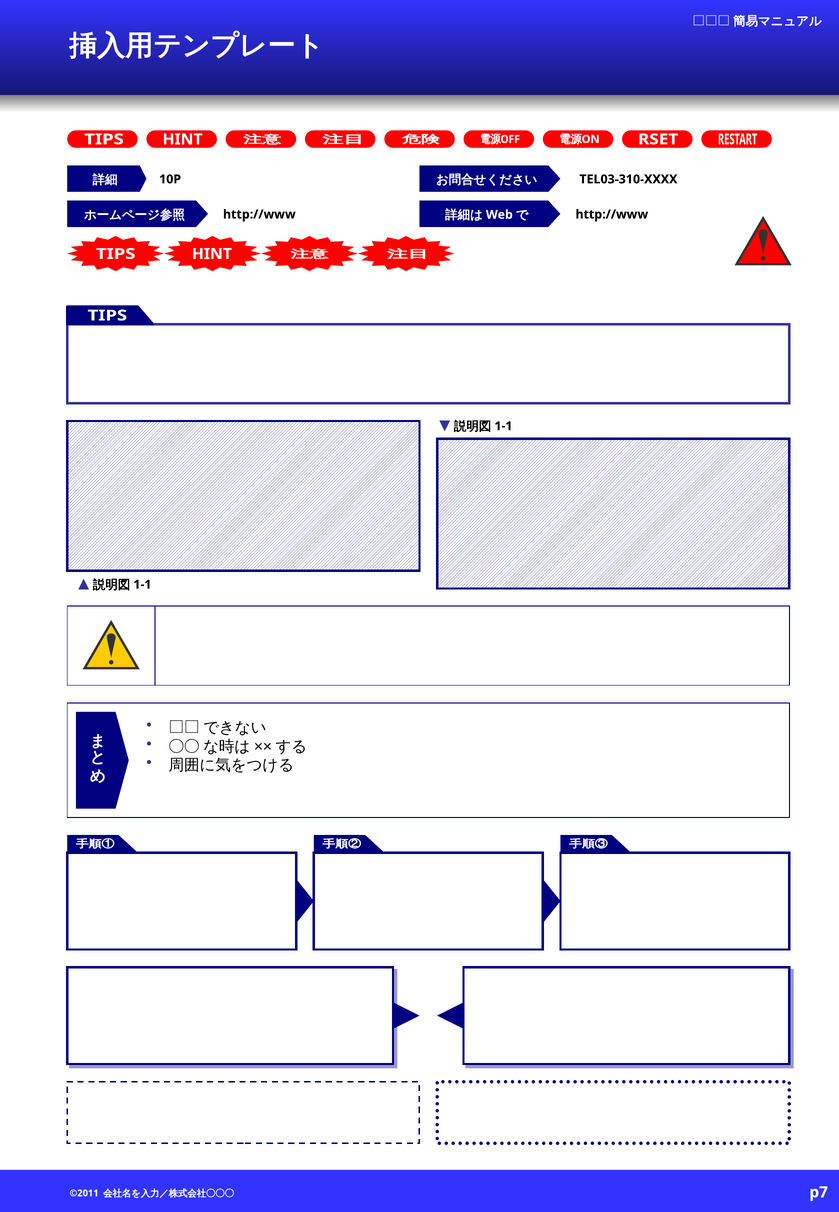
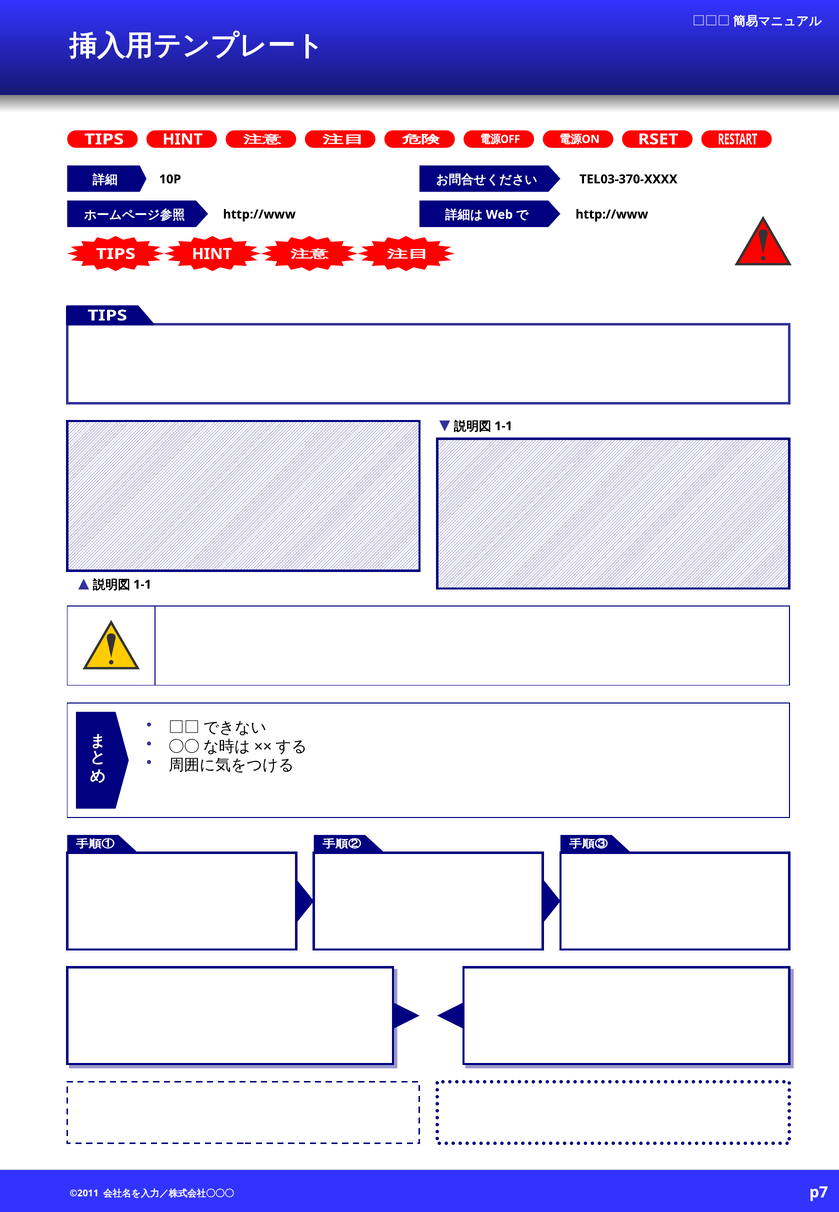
TEL03-310-XXXX: TEL03-310-XXXX -> TEL03-370-XXXX
